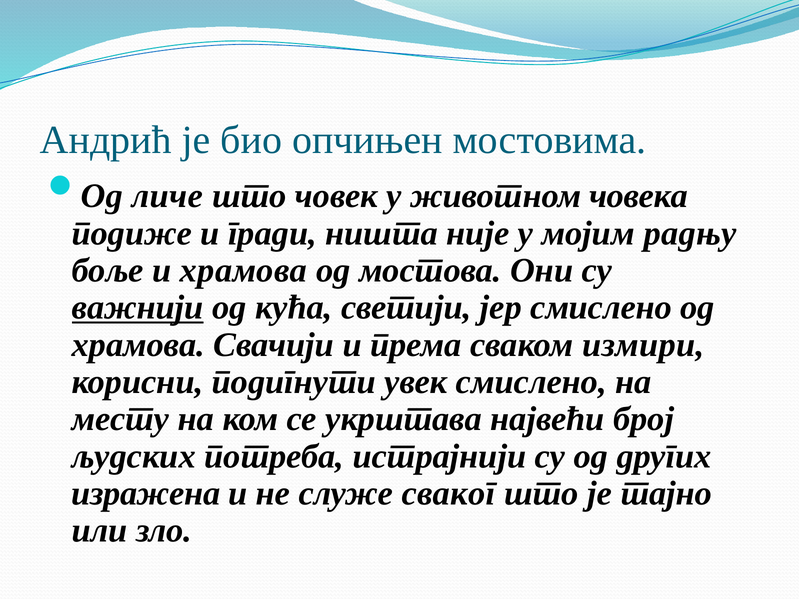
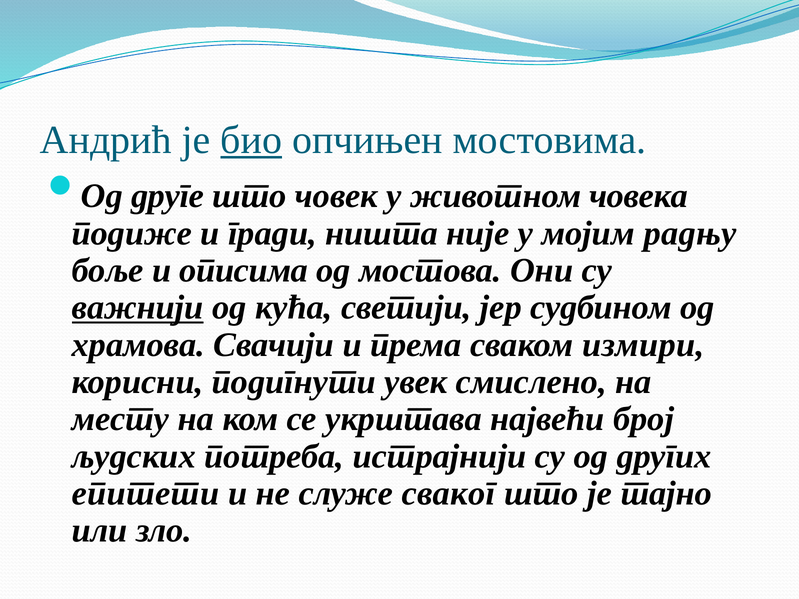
био underline: none -> present
личе: личе -> друге
и храмова: храмова -> описима
јер смислено: смислено -> судбином
изражена: изражена -> епитети
